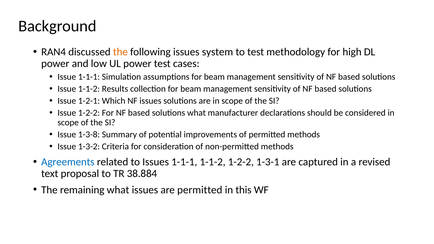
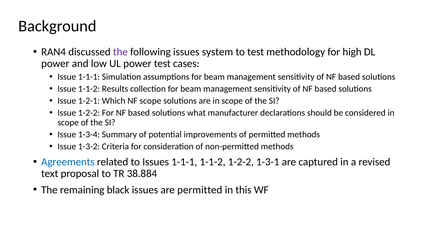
the at (120, 52) colour: orange -> purple
NF issues: issues -> scope
1-3-8: 1-3-8 -> 1-3-4
remaining what: what -> black
